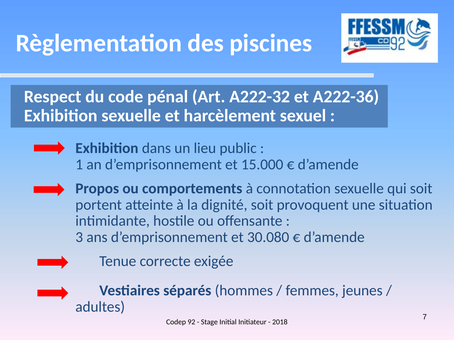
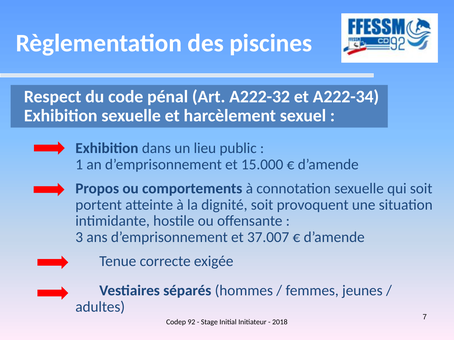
A222-36: A222-36 -> A222-34
30.080: 30.080 -> 37.007
